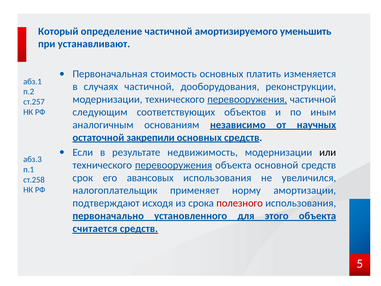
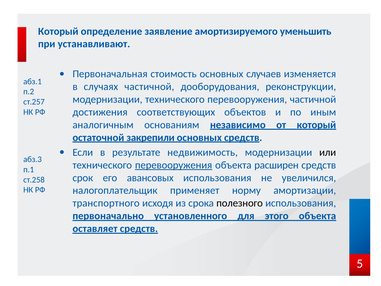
определение частичной: частичной -> заявление
платить: платить -> случаев
перевооружения at (247, 99) underline: present -> none
следующим: следующим -> достижения
от научных: научных -> который
основной: основной -> расширен
подтверждают: подтверждают -> транспортного
полезного colour: red -> black
считается: считается -> оставляет
